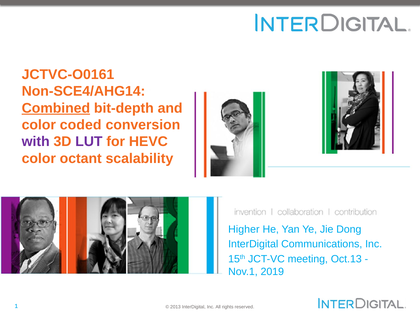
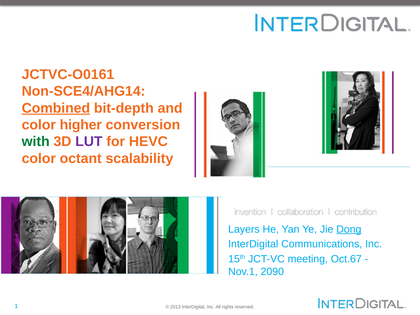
coded: coded -> higher
with colour: purple -> green
Higher: Higher -> Layers
Dong underline: none -> present
Oct.13: Oct.13 -> Oct.67
2019: 2019 -> 2090
